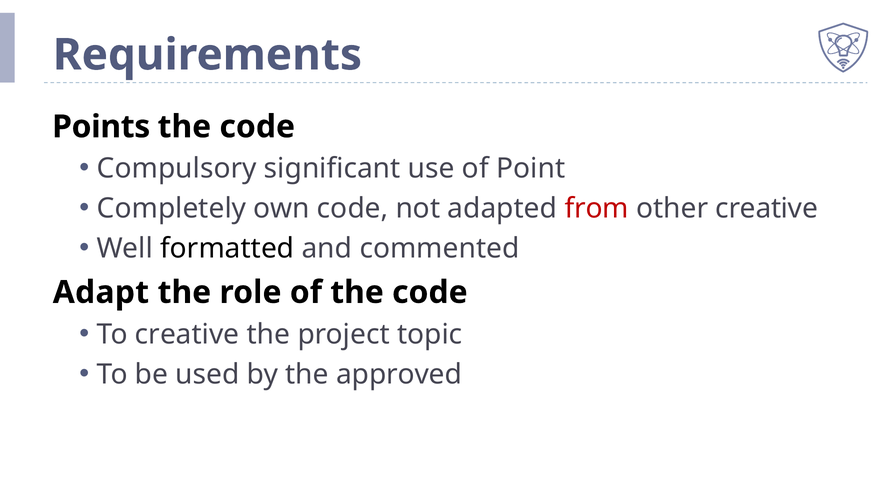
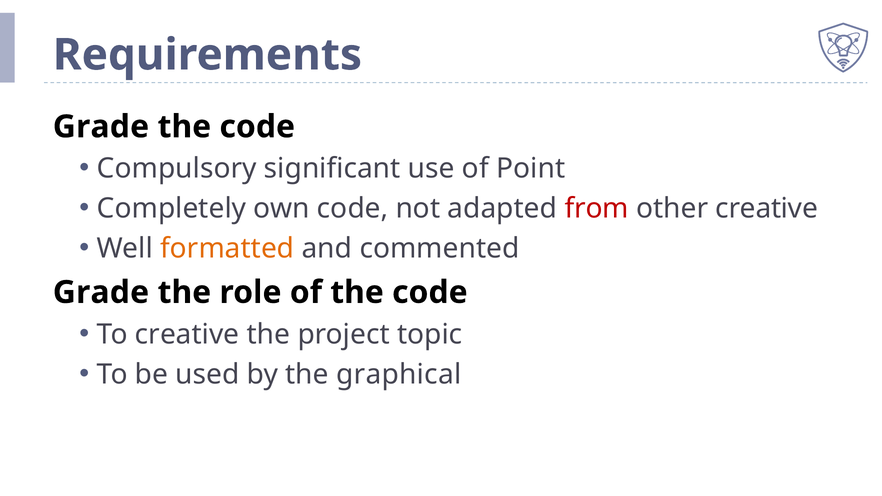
Points at (101, 127): Points -> Grade
formatted colour: black -> orange
Adapt at (101, 292): Adapt -> Grade
approved: approved -> graphical
